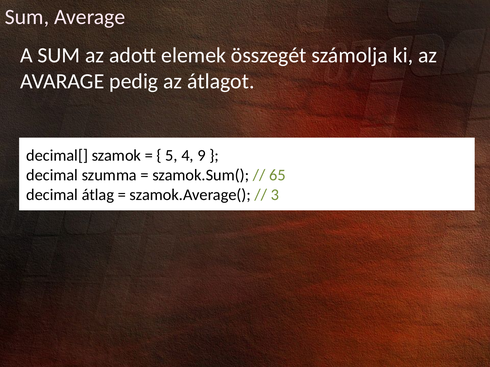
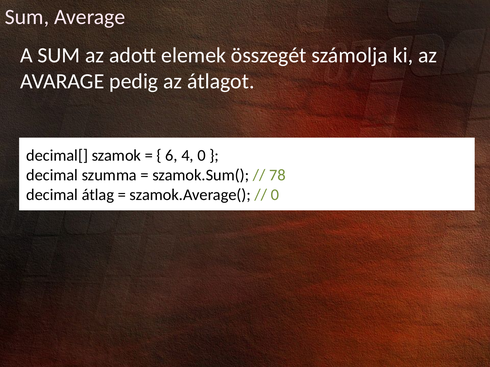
5: 5 -> 6
4 9: 9 -> 0
65: 65 -> 78
3 at (275, 195): 3 -> 0
